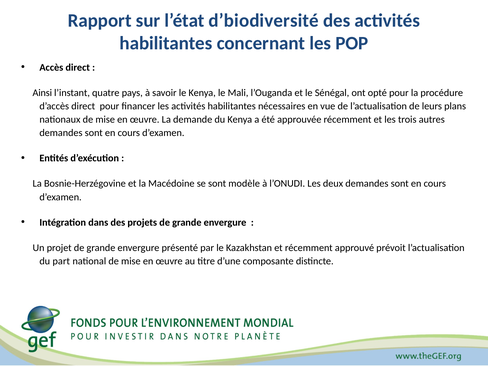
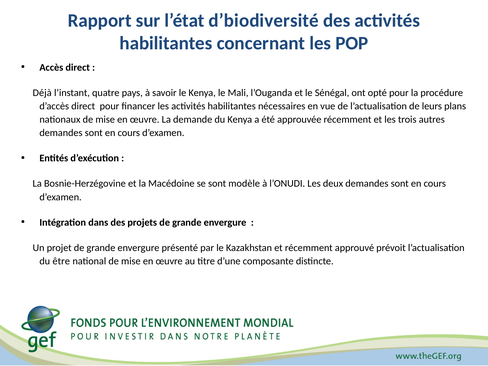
Ainsi: Ainsi -> Déjà
part: part -> être
